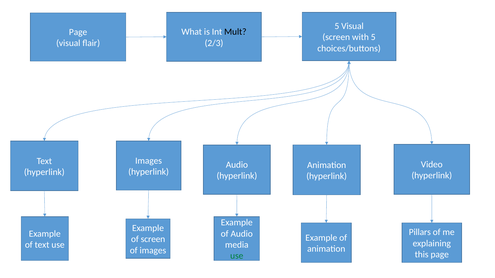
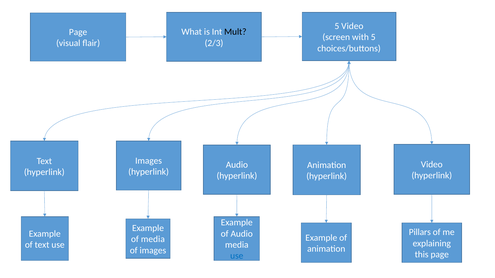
5 Visual: Visual -> Video
of screen: screen -> media
use at (237, 256) colour: green -> blue
